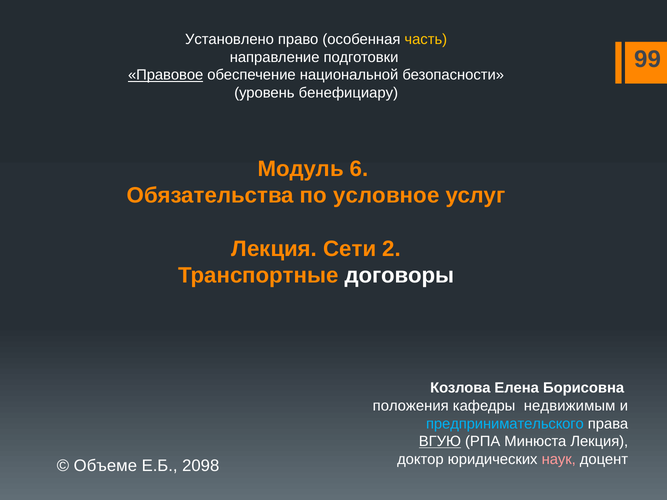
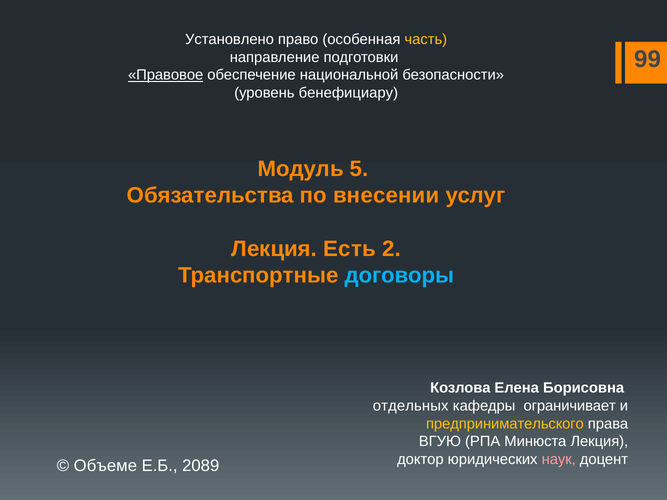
6: 6 -> 5
условное: условное -> внесении
Сети: Сети -> Есть
договоры colour: white -> light blue
положения: положения -> отдельных
недвижимым: недвижимым -> ограничивает
предпринимательского colour: light blue -> yellow
ВГУЮ underline: present -> none
2098: 2098 -> 2089
